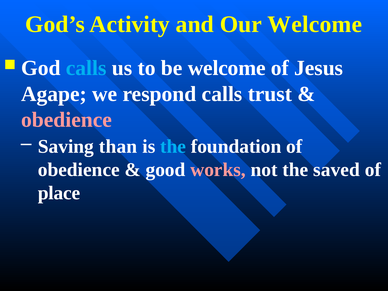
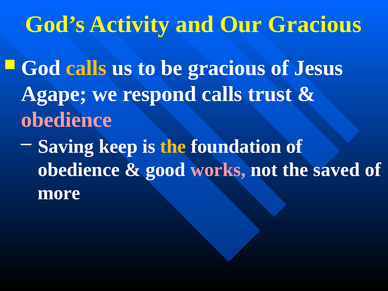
Our Welcome: Welcome -> Gracious
calls at (86, 68) colour: light blue -> yellow
be welcome: welcome -> gracious
than: than -> keep
the at (173, 146) colour: light blue -> yellow
place: place -> more
